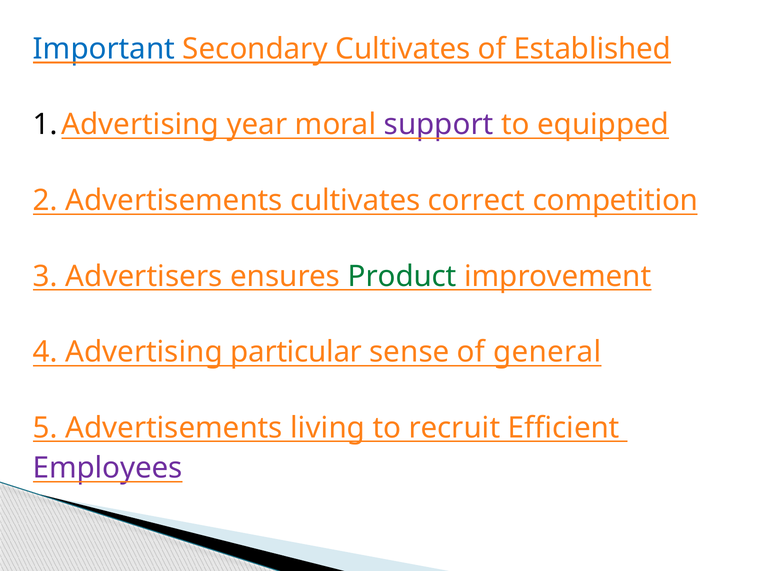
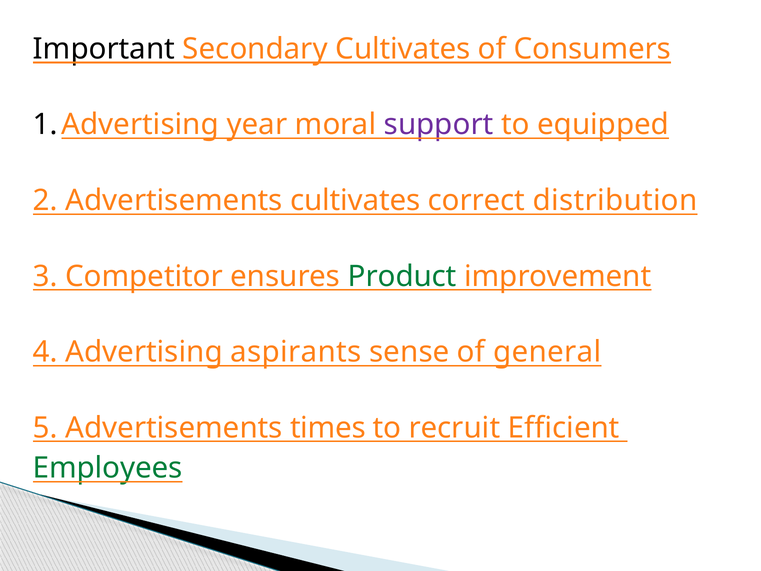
Important colour: blue -> black
Established: Established -> Consumers
competition: competition -> distribution
Advertisers: Advertisers -> Competitor
particular: particular -> aspirants
living: living -> times
Employees colour: purple -> green
